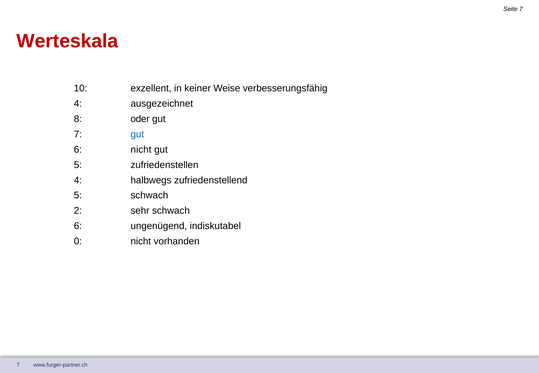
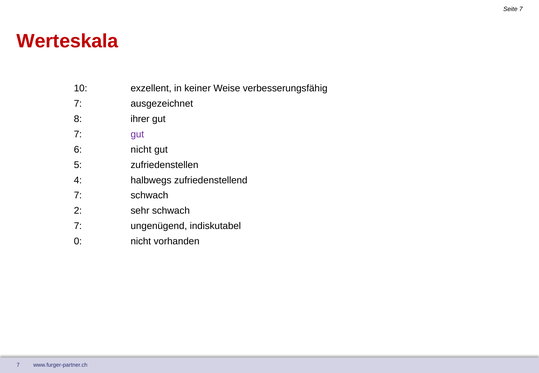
4 at (78, 104): 4 -> 7
oder: oder -> ihrer
gut at (137, 134) colour: blue -> purple
5 at (78, 196): 5 -> 7
6 at (78, 226): 6 -> 7
